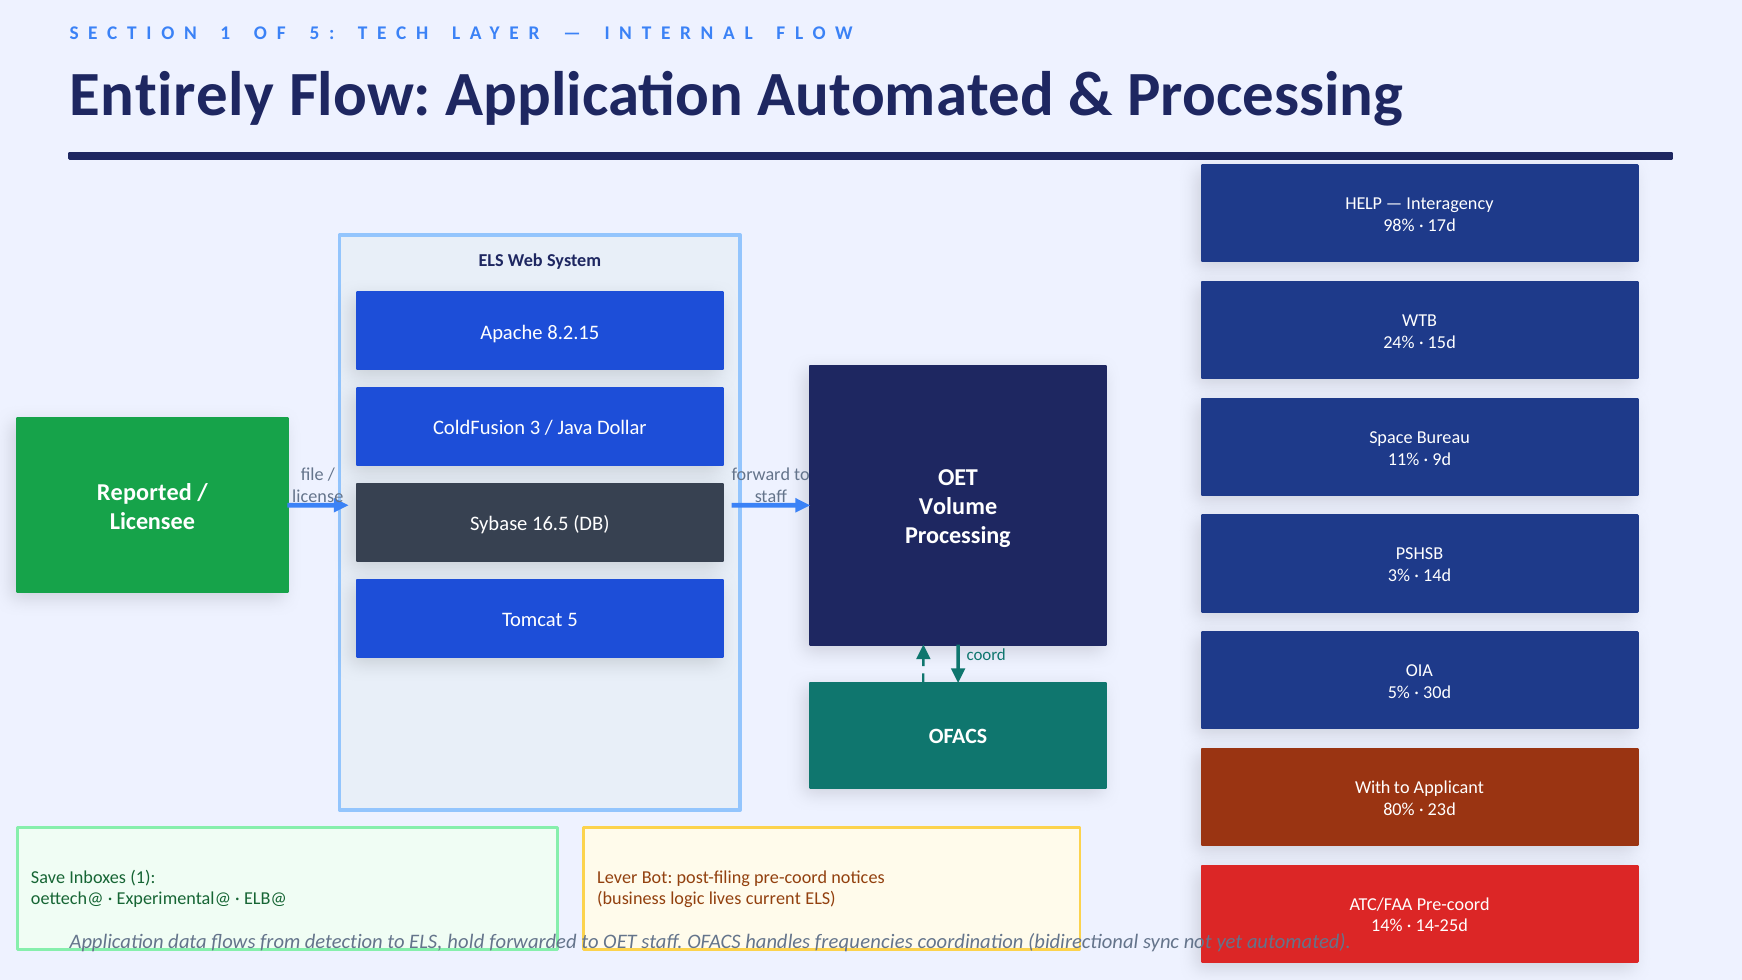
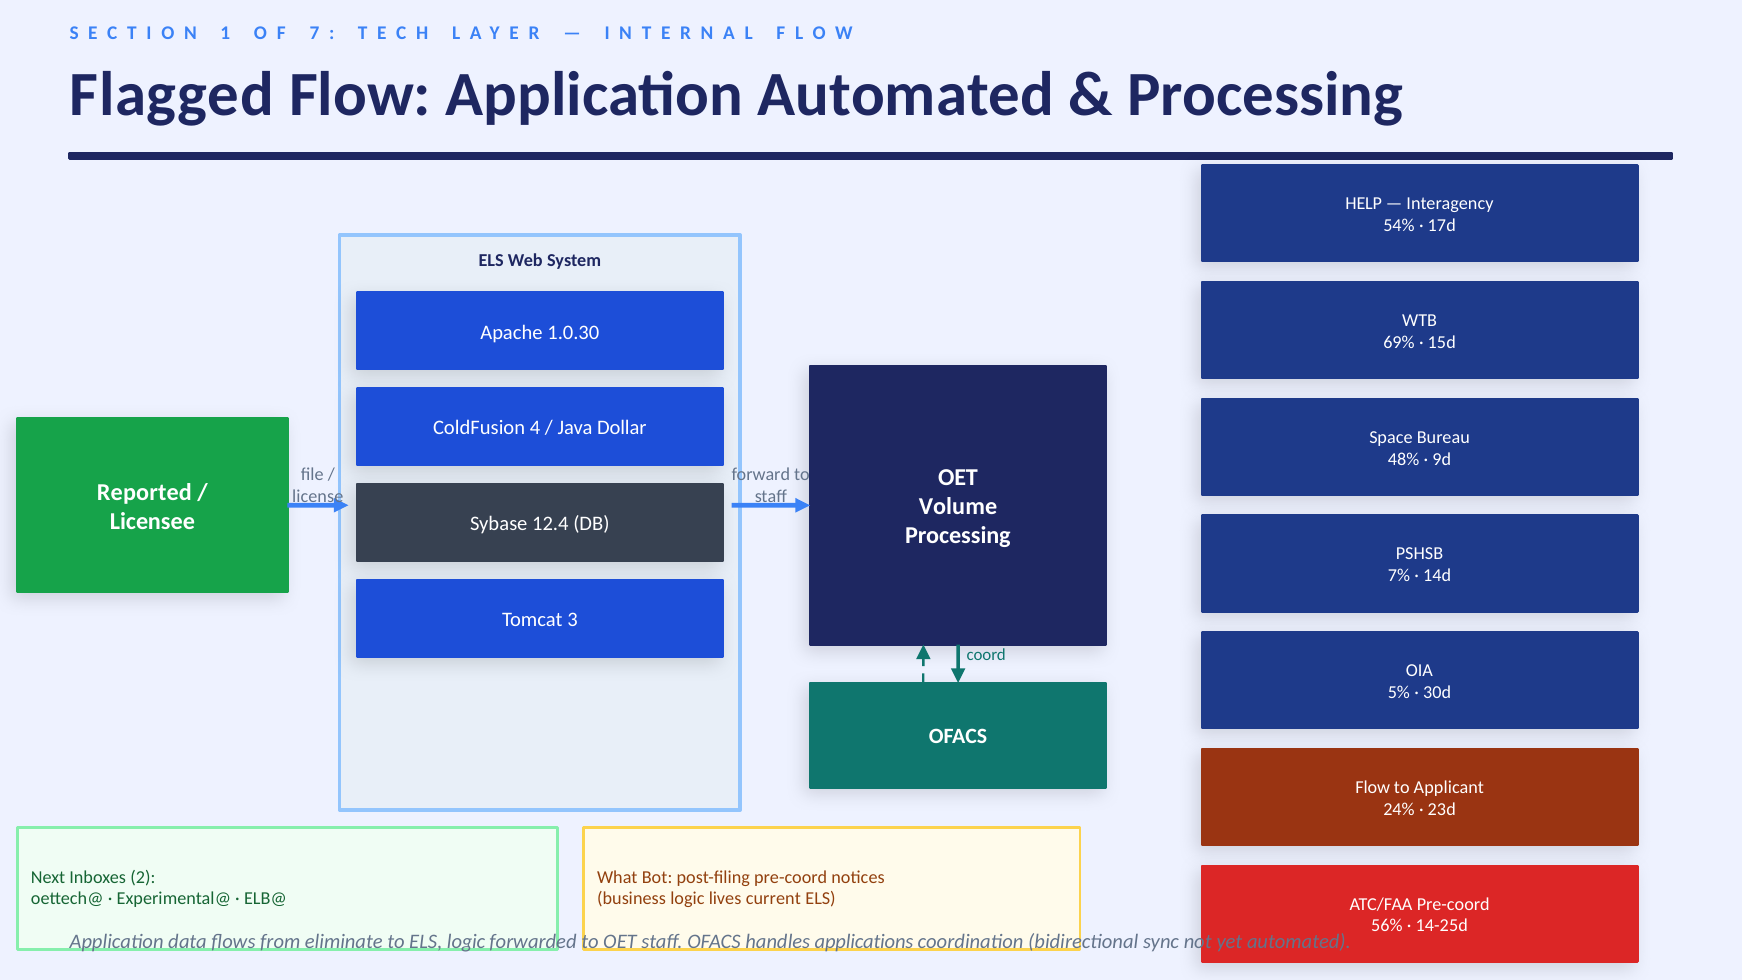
5 at (314, 33): 5 -> 7
Entirely: Entirely -> Flagged
98%: 98% -> 54%
8.2.15: 8.2.15 -> 1.0.30
24%: 24% -> 69%
3: 3 -> 4
11%: 11% -> 48%
16.5: 16.5 -> 12.4
3%: 3% -> 7%
Tomcat 5: 5 -> 3
With at (1373, 787): With -> Flow
80%: 80% -> 24%
Save: Save -> Next
Inboxes 1: 1 -> 2
Lever: Lever -> What
14%: 14% -> 56%
detection: detection -> eliminate
ELS hold: hold -> logic
frequencies: frequencies -> applications
